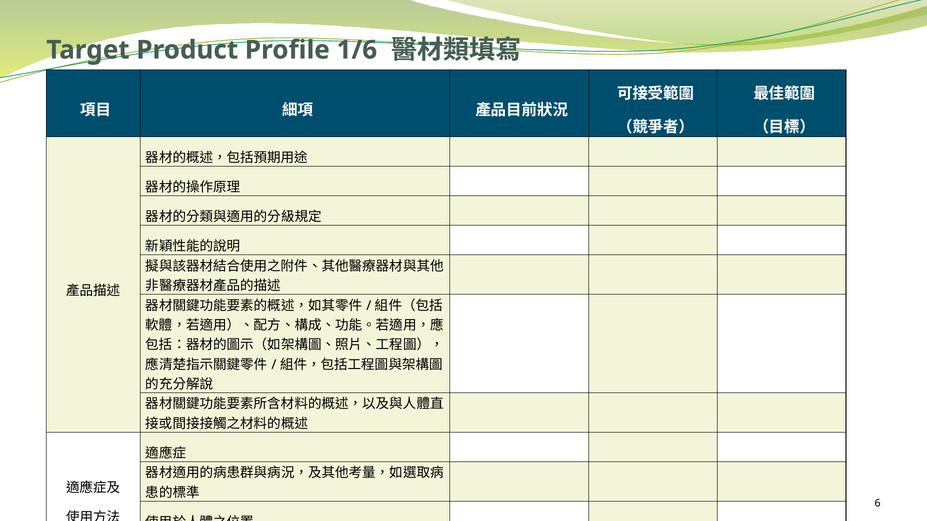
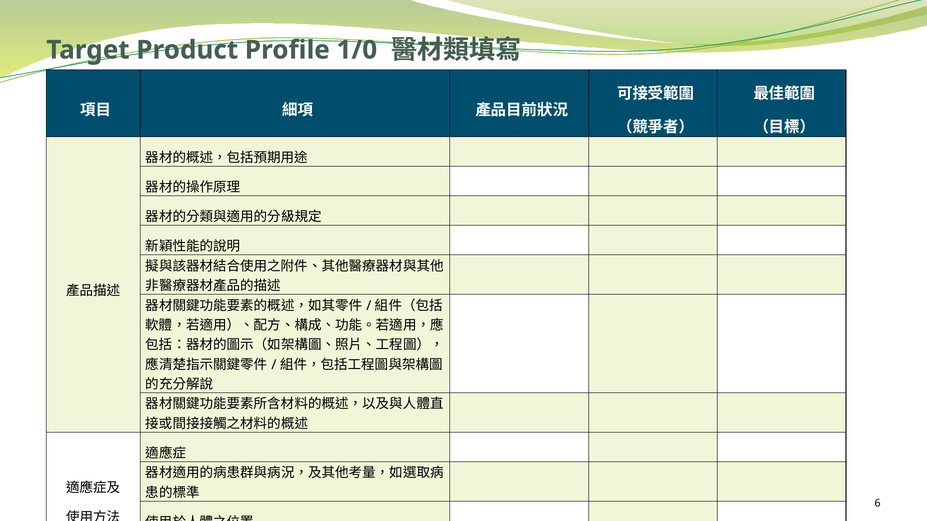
1/6: 1/6 -> 1/0
